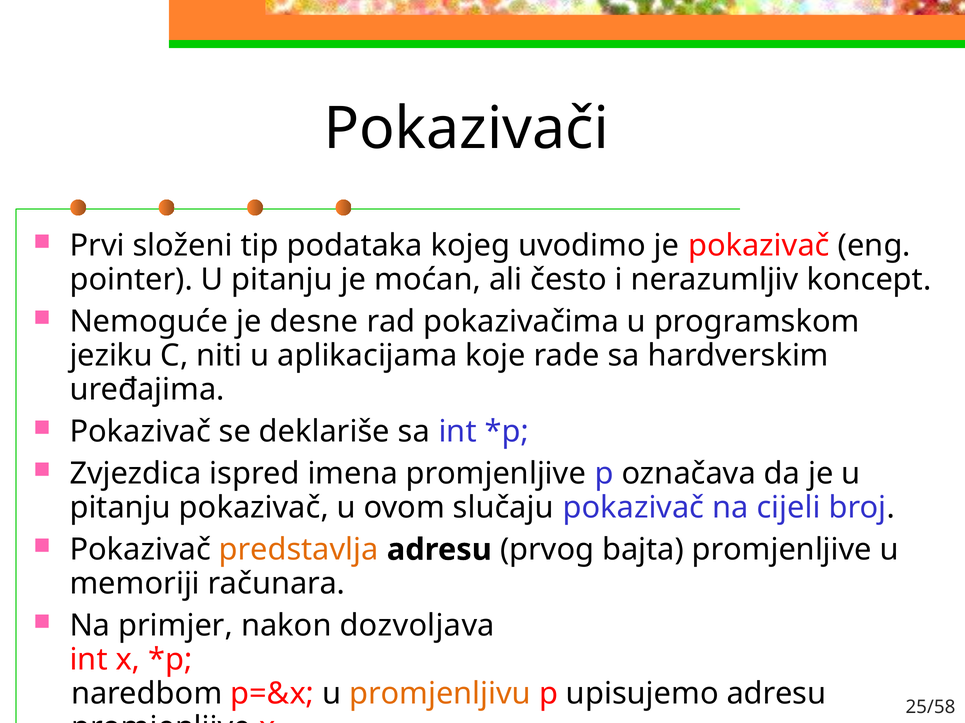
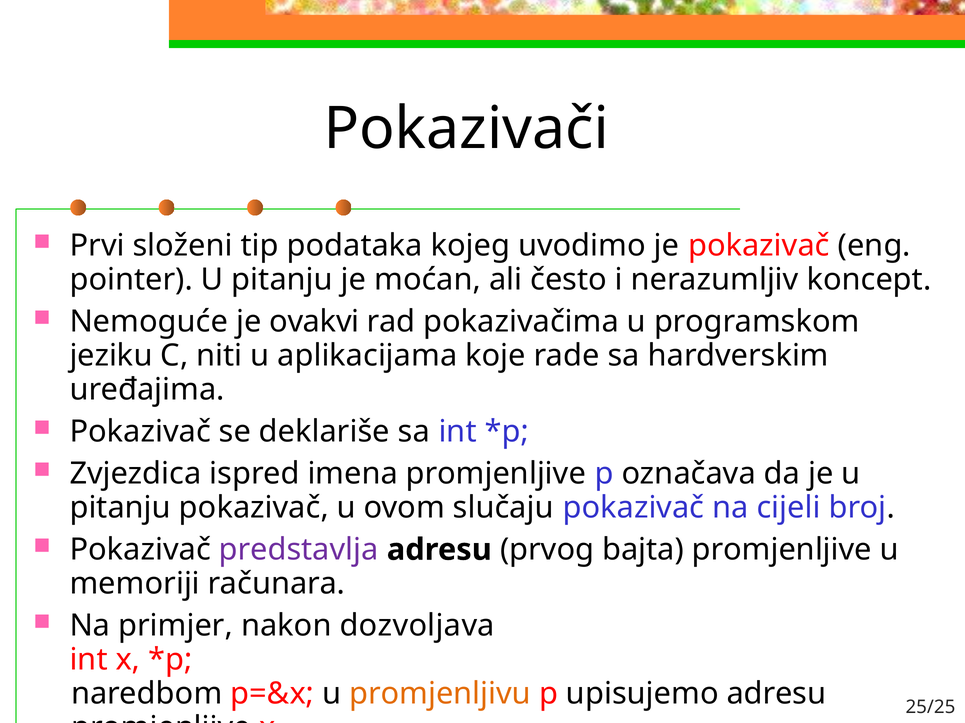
desne: desne -> ovakvi
predstavlja colour: orange -> purple
25/58: 25/58 -> 25/25
